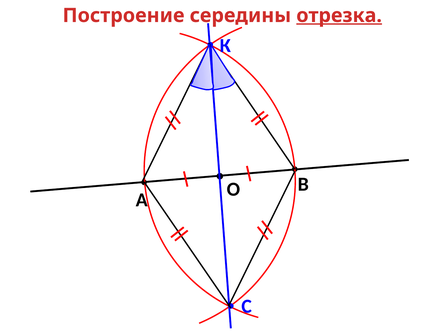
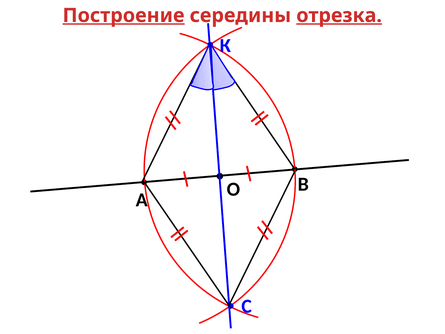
Построение underline: none -> present
